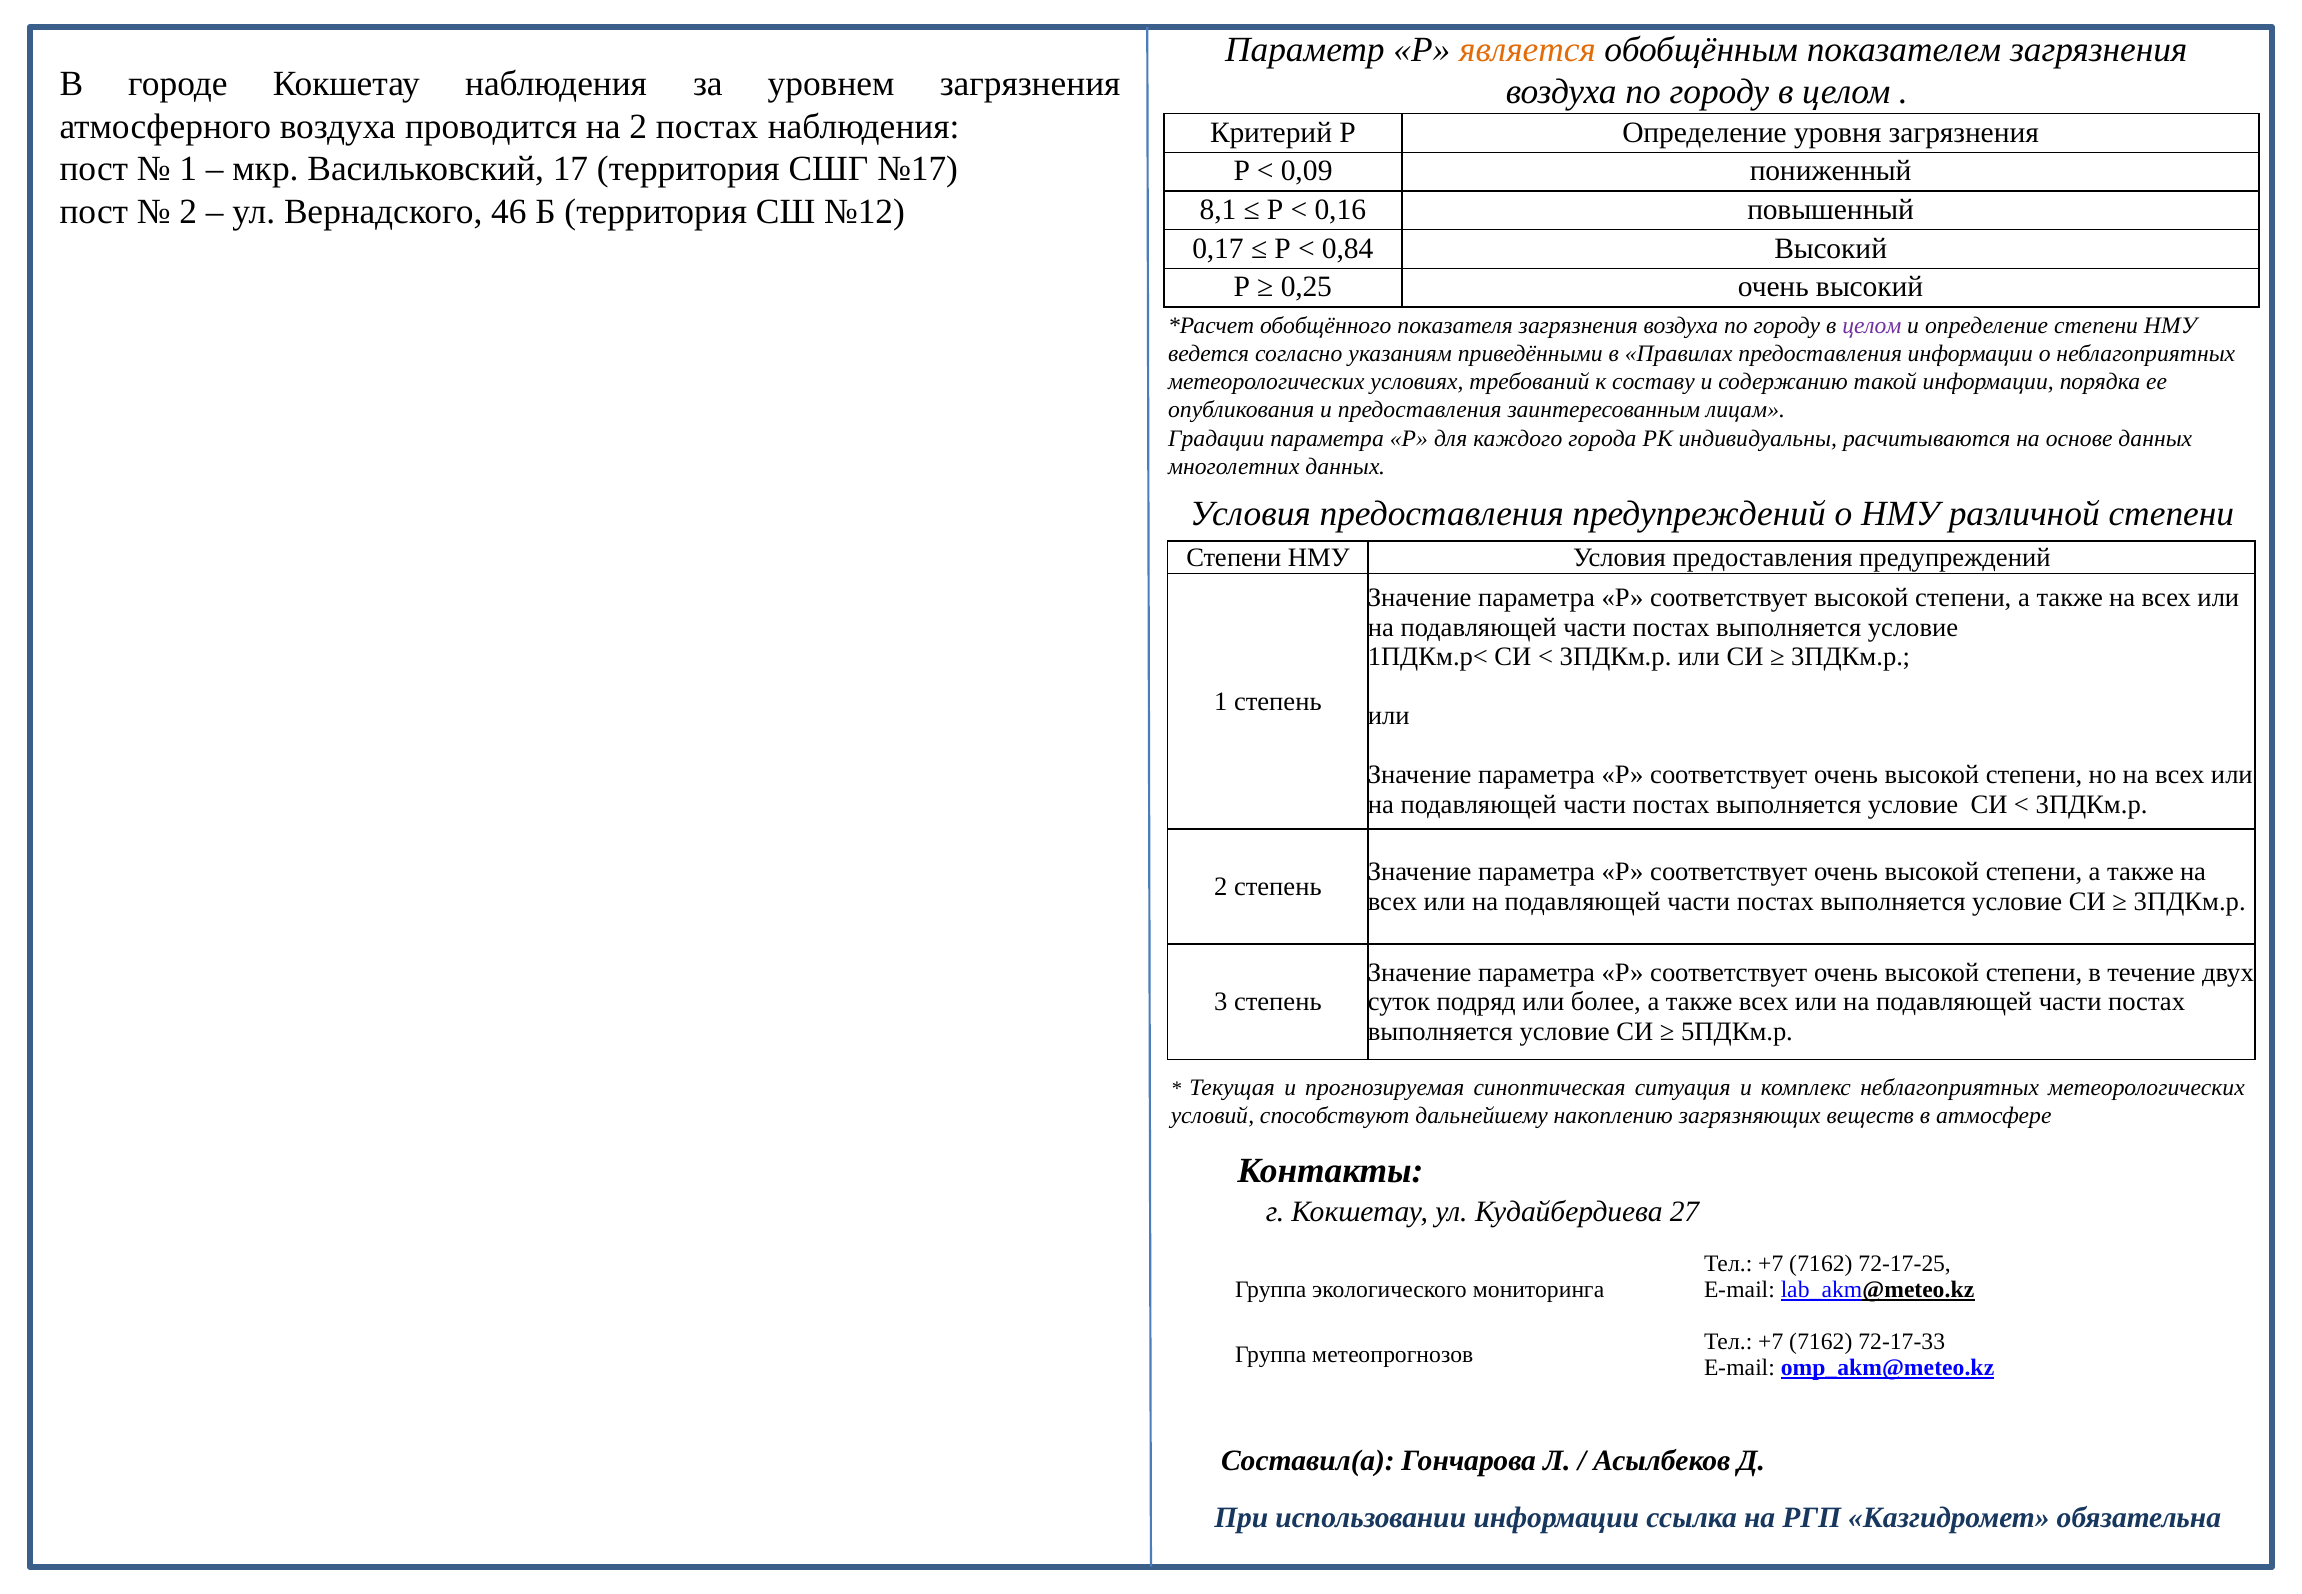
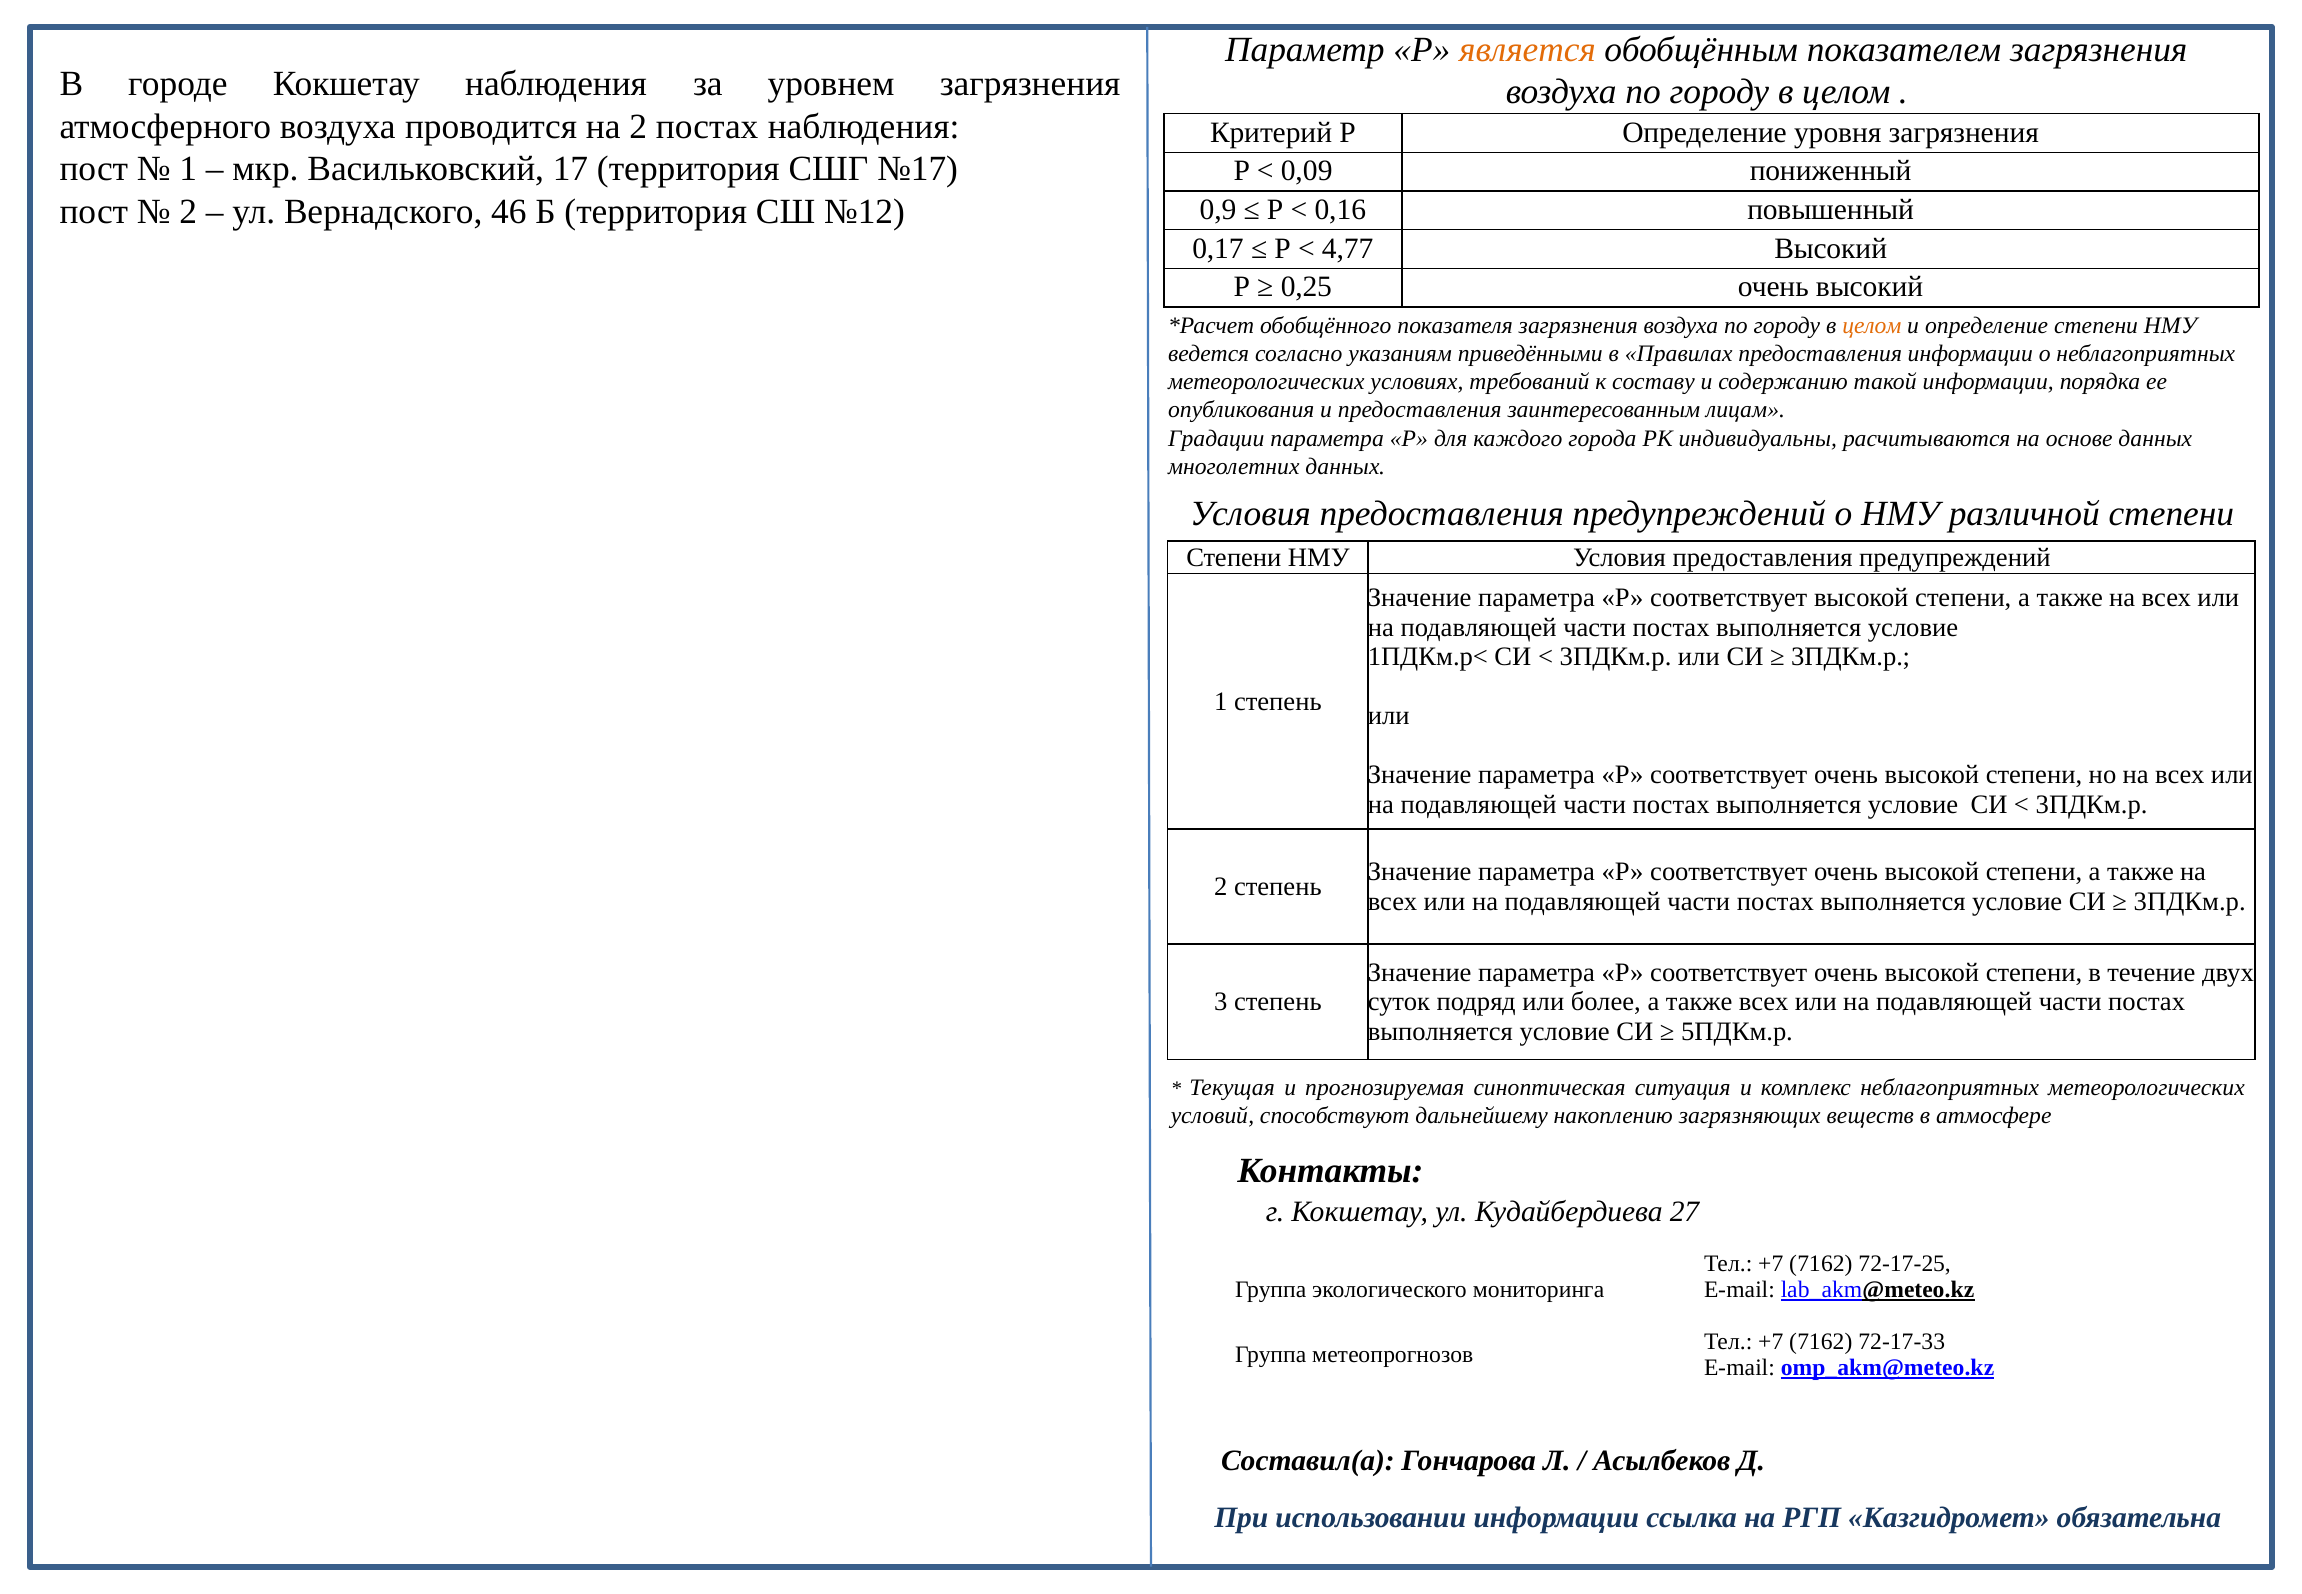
8,1: 8,1 -> 0,9
0,84: 0,84 -> 4,77
целом at (1872, 325) colour: purple -> orange
